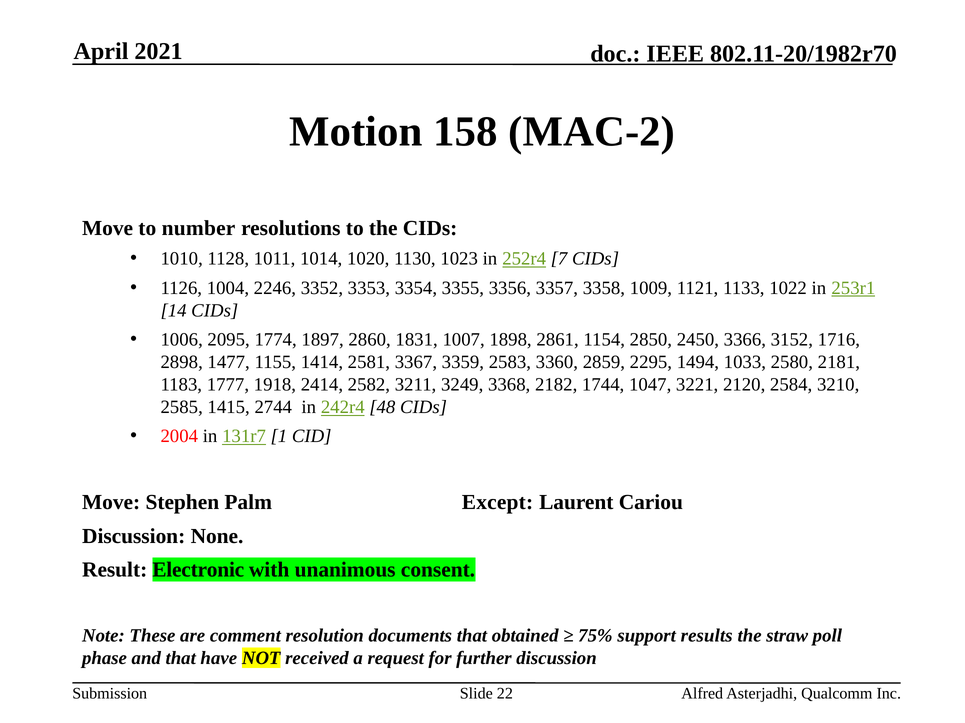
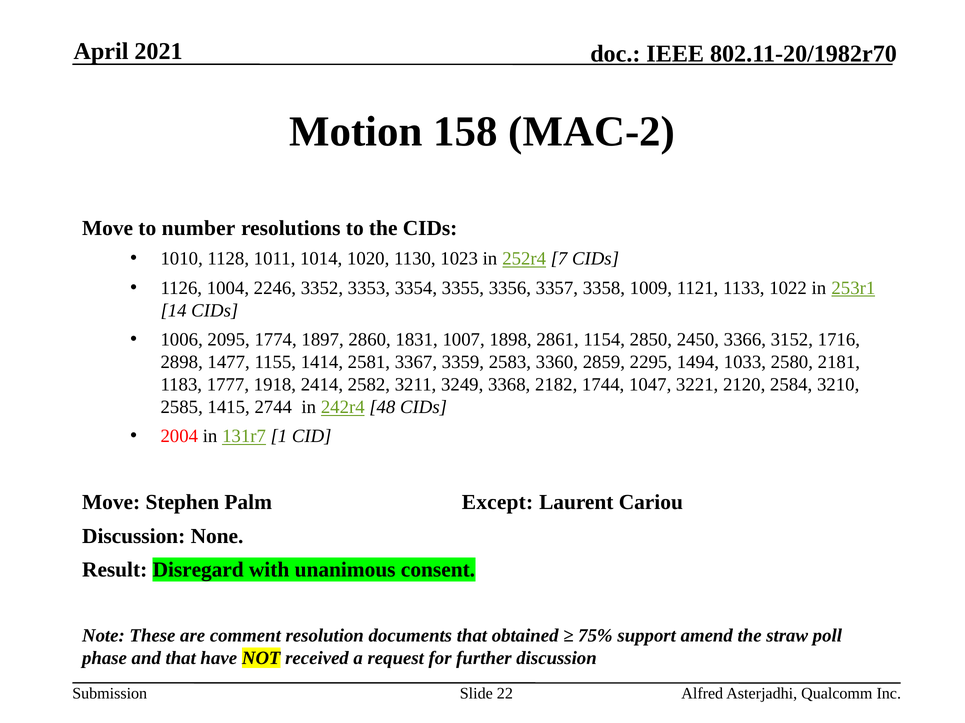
Electronic: Electronic -> Disregard
results: results -> amend
